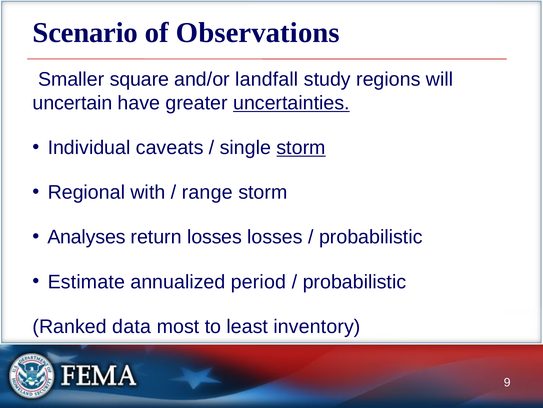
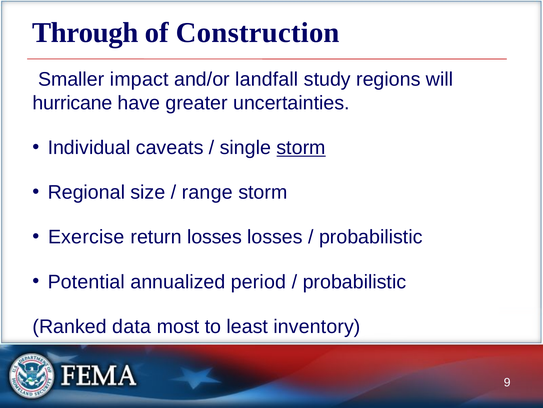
Scenario: Scenario -> Through
Observations: Observations -> Construction
square: square -> impact
uncertain: uncertain -> hurricane
uncertainties underline: present -> none
with: with -> size
Analyses: Analyses -> Exercise
Estimate: Estimate -> Potential
